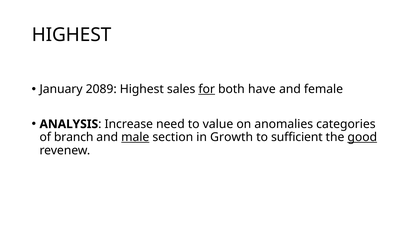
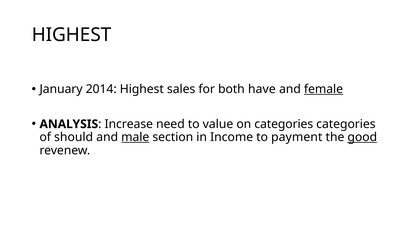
2089: 2089 -> 2014
for underline: present -> none
female underline: none -> present
on anomalies: anomalies -> categories
branch: branch -> should
Growth: Growth -> Income
sufficient: sufficient -> payment
